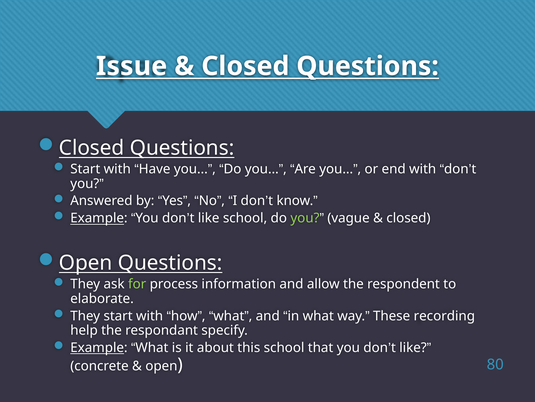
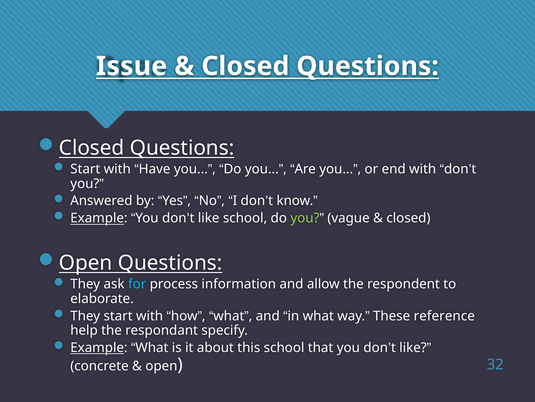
for colour: light green -> light blue
recording: recording -> reference
80: 80 -> 32
